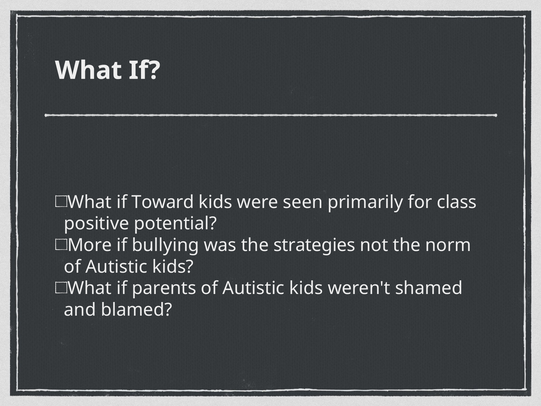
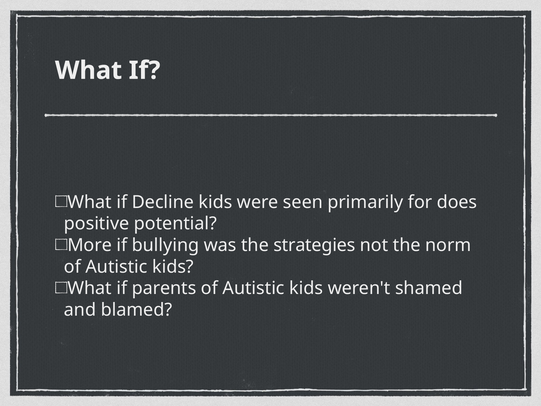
Toward: Toward -> Decline
class: class -> does
